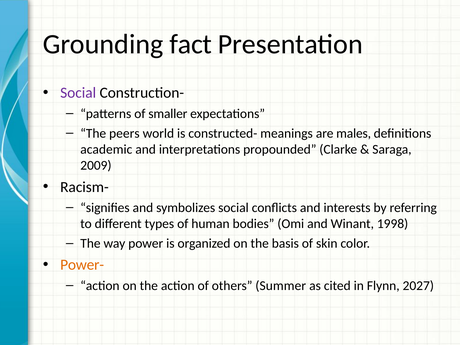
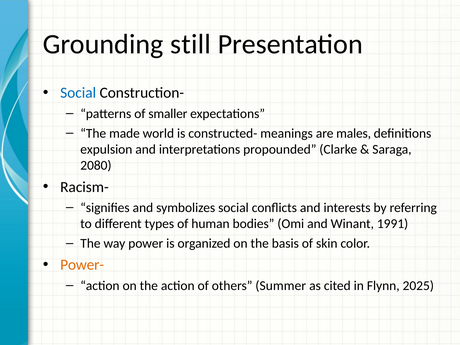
fact: fact -> still
Social at (78, 93) colour: purple -> blue
peers: peers -> made
academic: academic -> expulsion
2009: 2009 -> 2080
1998: 1998 -> 1991
2027: 2027 -> 2025
